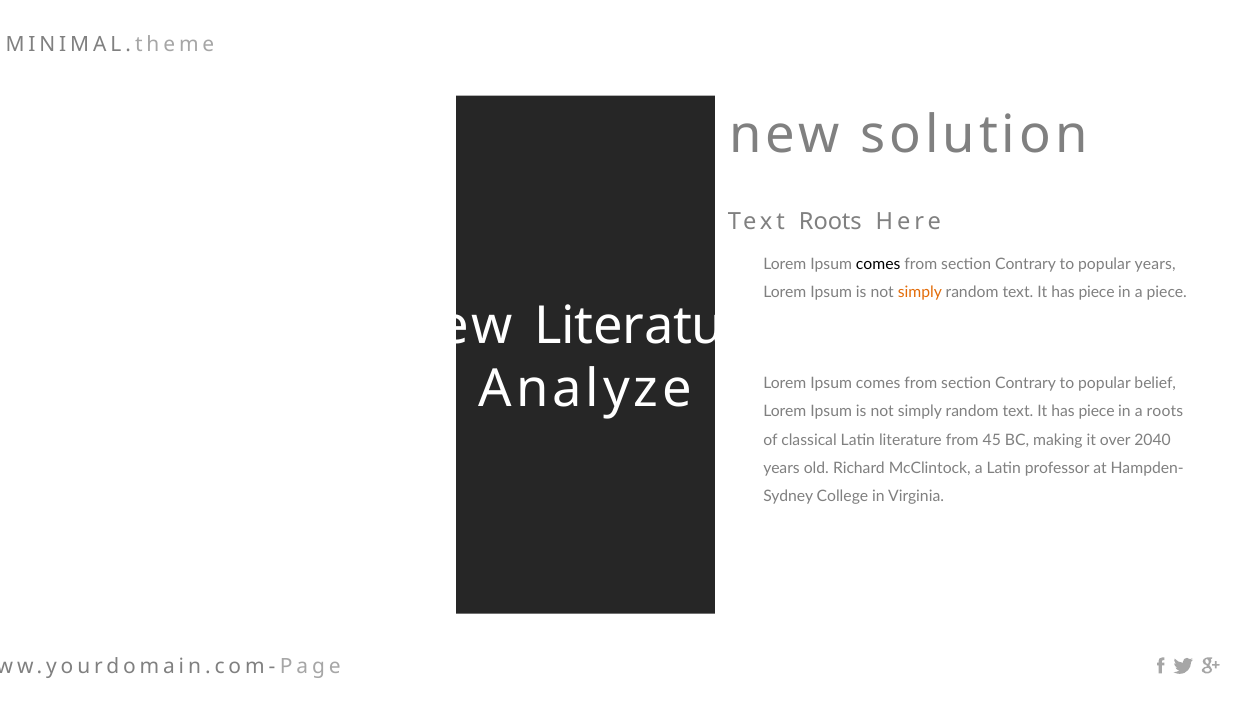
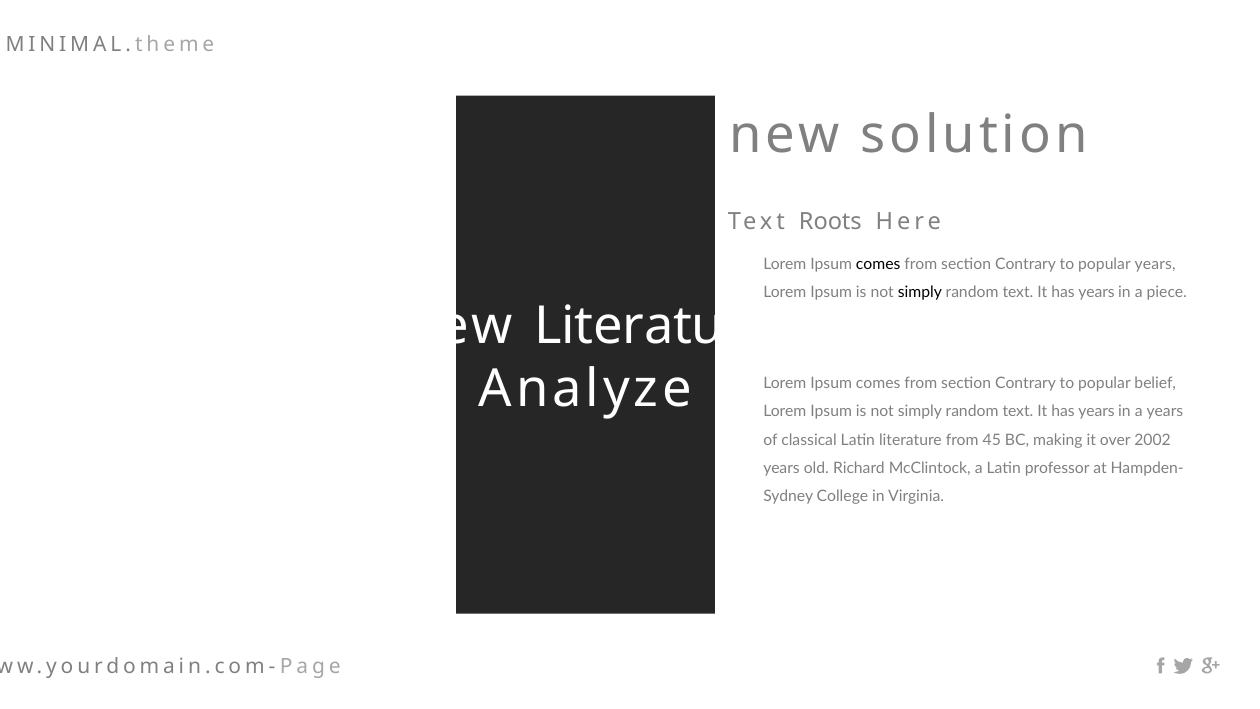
simply at (920, 292) colour: orange -> black
piece at (1097, 292): piece -> years
piece at (1097, 411): piece -> years
a roots: roots -> years
2040: 2040 -> 2002
